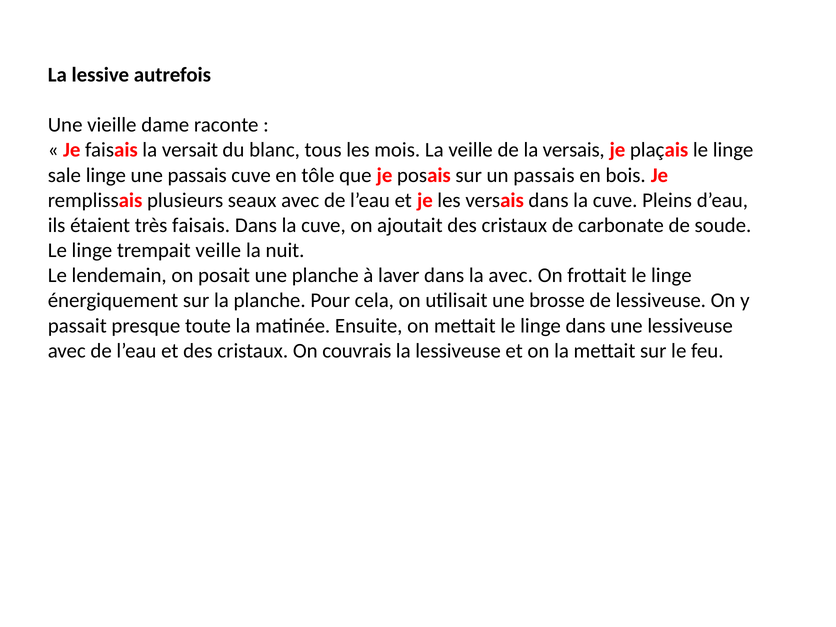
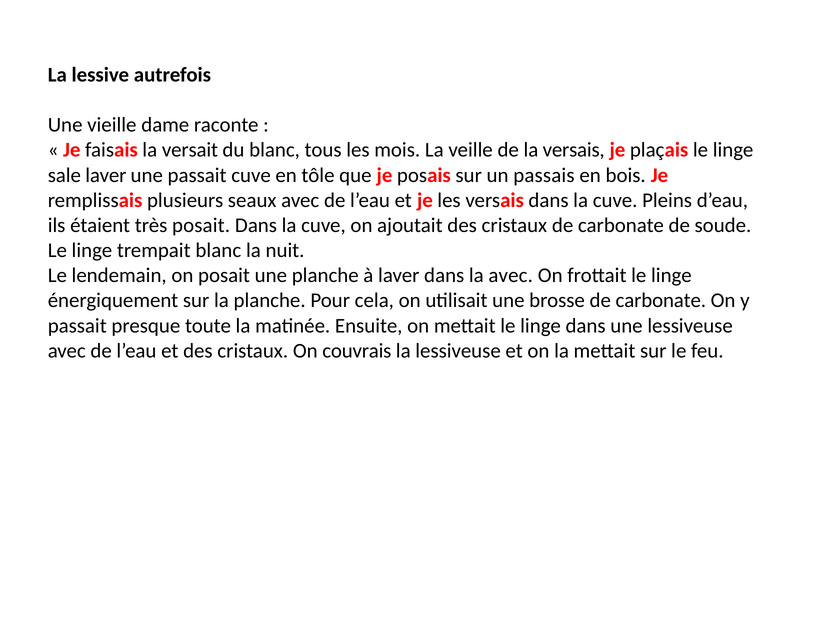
sale linge: linge -> laver
une passais: passais -> passait
très faisais: faisais -> posait
trempait veille: veille -> blanc
brosse de lessiveuse: lessiveuse -> carbonate
